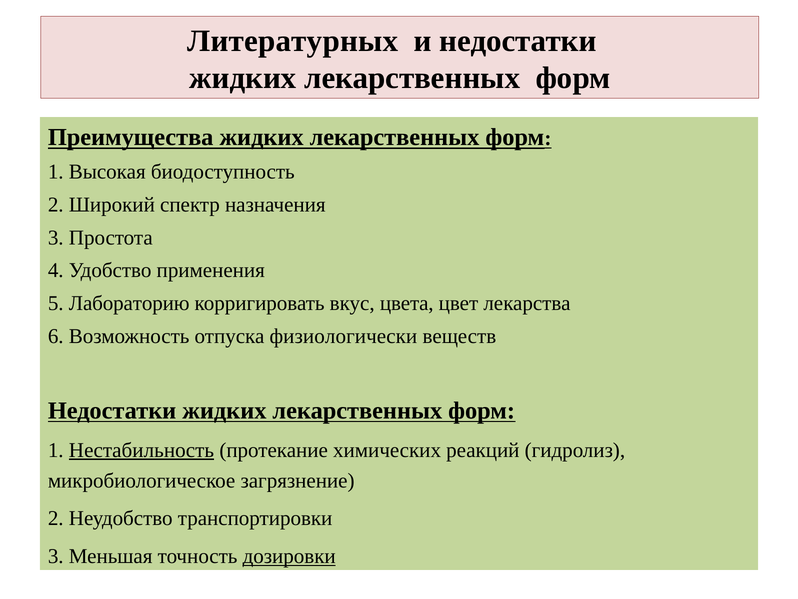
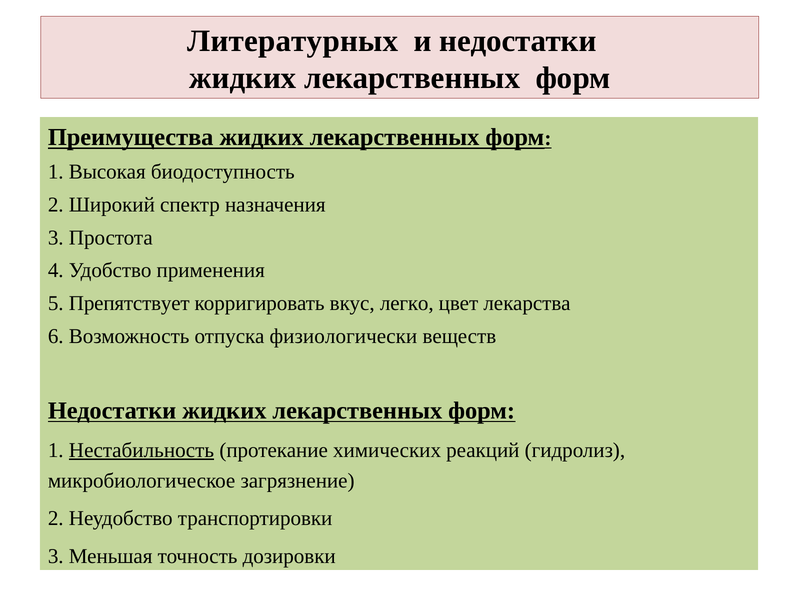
Лабораторию: Лабораторию -> Препятствует
цвета: цвета -> легко
дозировки underline: present -> none
